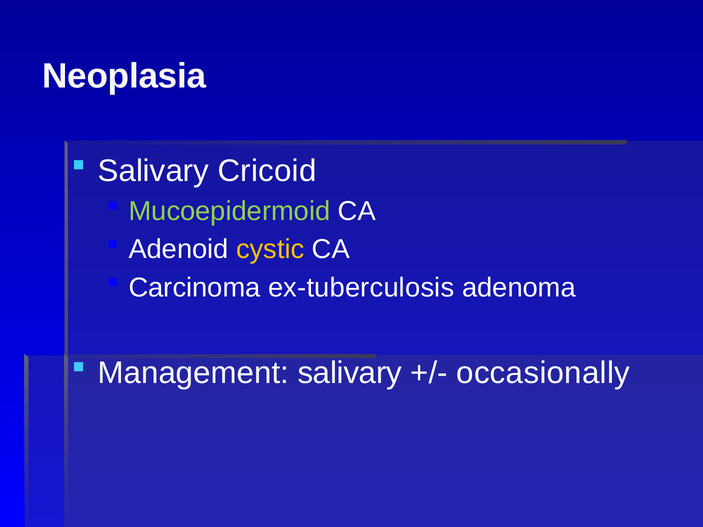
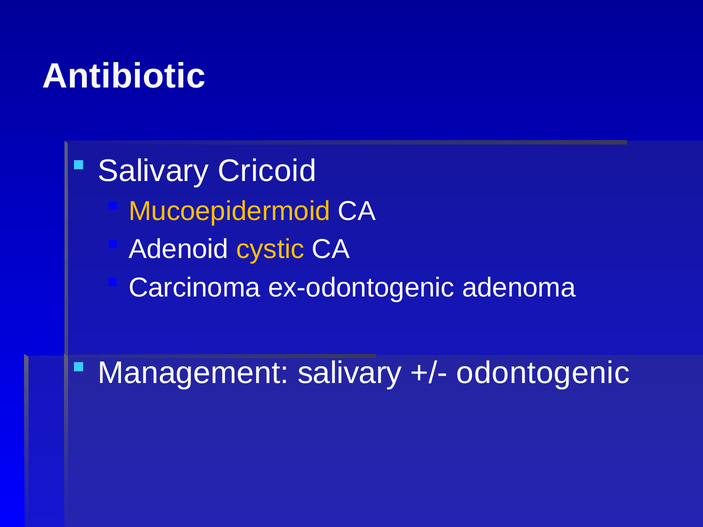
Neoplasia: Neoplasia -> Antibiotic
Mucoepidermoid colour: light green -> yellow
ex-tuberculosis: ex-tuberculosis -> ex-odontogenic
occasionally: occasionally -> odontogenic
